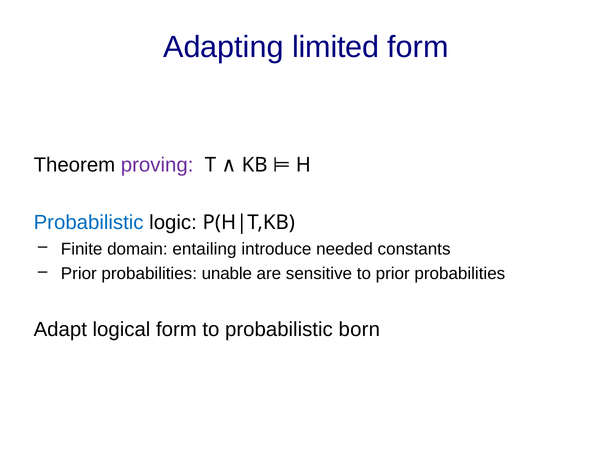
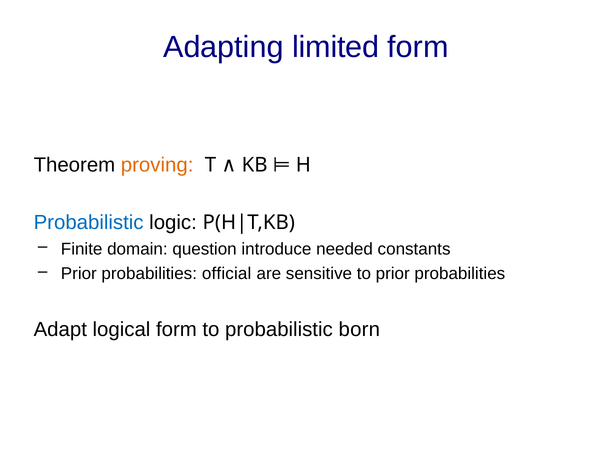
proving colour: purple -> orange
entailing: entailing -> question
unable: unable -> official
